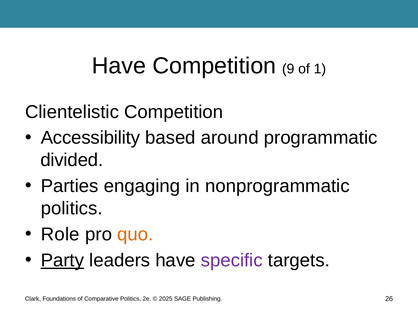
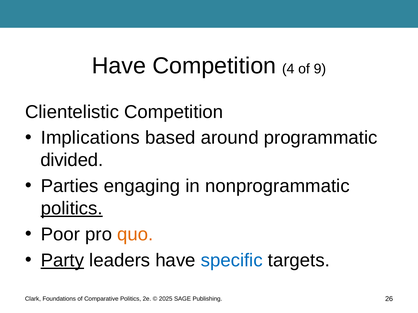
9: 9 -> 4
1: 1 -> 9
Accessibility: Accessibility -> Implications
politics at (72, 209) underline: none -> present
Role: Role -> Poor
specific colour: purple -> blue
